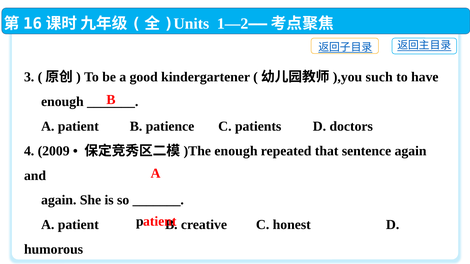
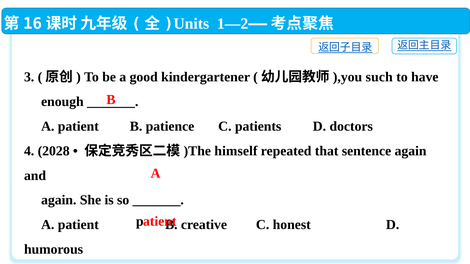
2009: 2009 -> 2028
enough at (236, 151): enough -> himself
